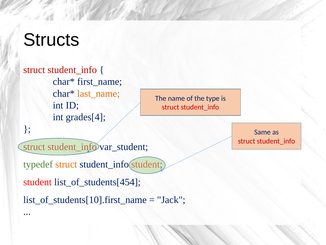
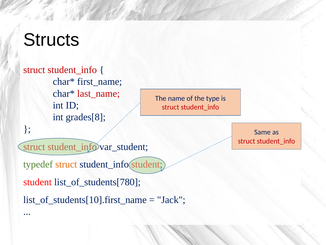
last_name colour: orange -> red
grades[4: grades[4 -> grades[8
list_of_students[454: list_of_students[454 -> list_of_students[780
